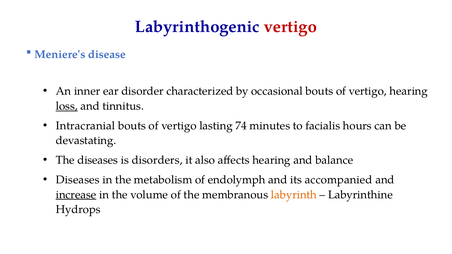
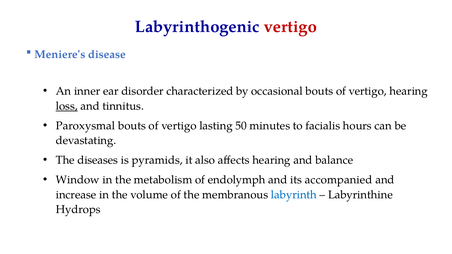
Intracranial: Intracranial -> Paroxysmal
74: 74 -> 50
disorders: disorders -> pyramids
Diseases at (78, 180): Diseases -> Window
increase underline: present -> none
labyrinth colour: orange -> blue
